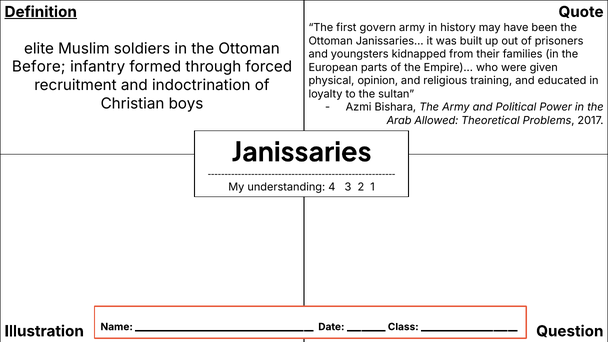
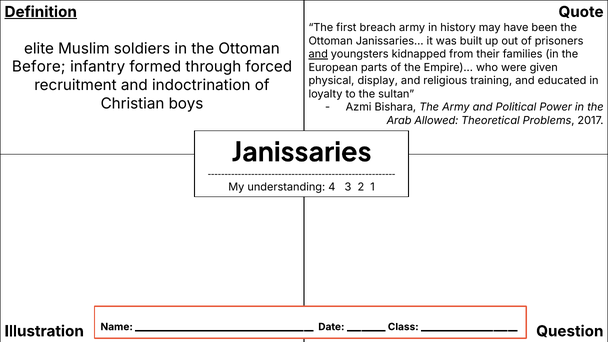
govern: govern -> breach
and at (318, 54) underline: none -> present
opinion: opinion -> display
